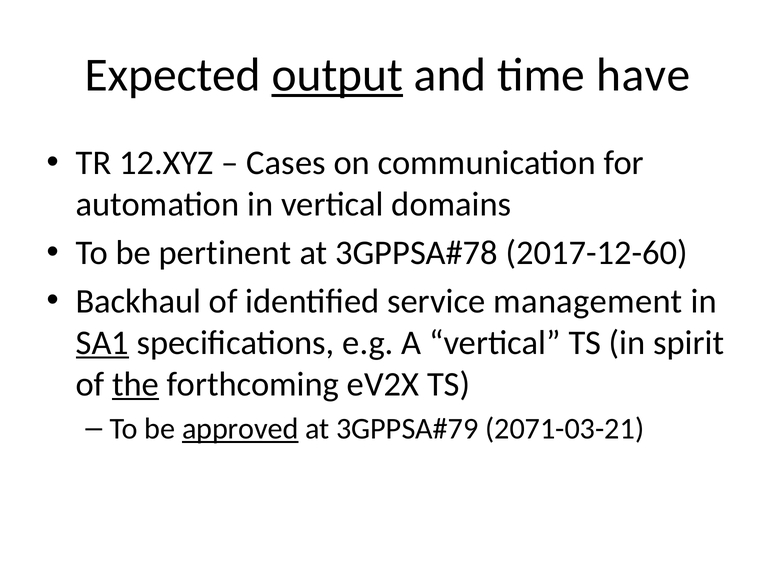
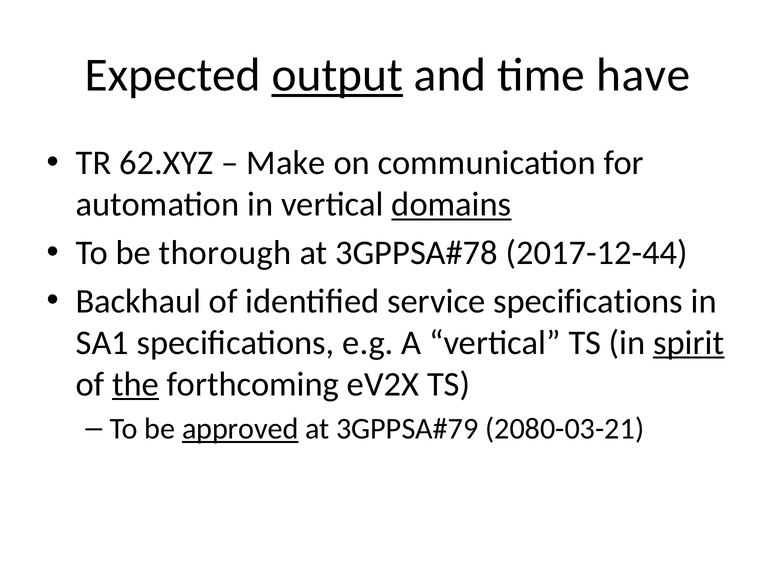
12.XYZ: 12.XYZ -> 62.XYZ
Cases: Cases -> Make
domains underline: none -> present
pertinent: pertinent -> thorough
2017-12-60: 2017-12-60 -> 2017-12-44
service management: management -> specifications
SA1 underline: present -> none
spirit underline: none -> present
2071-03-21: 2071-03-21 -> 2080-03-21
